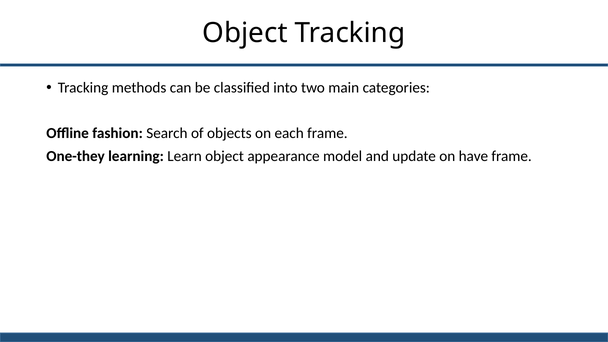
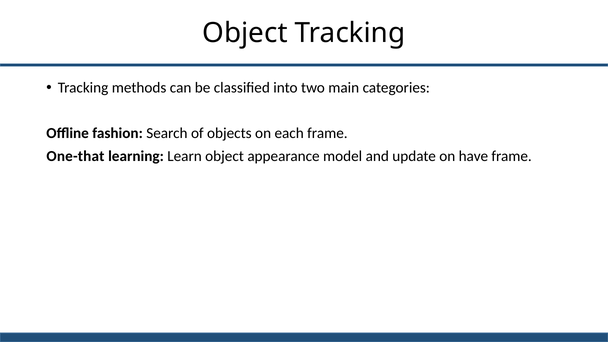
One-they: One-they -> One-that
